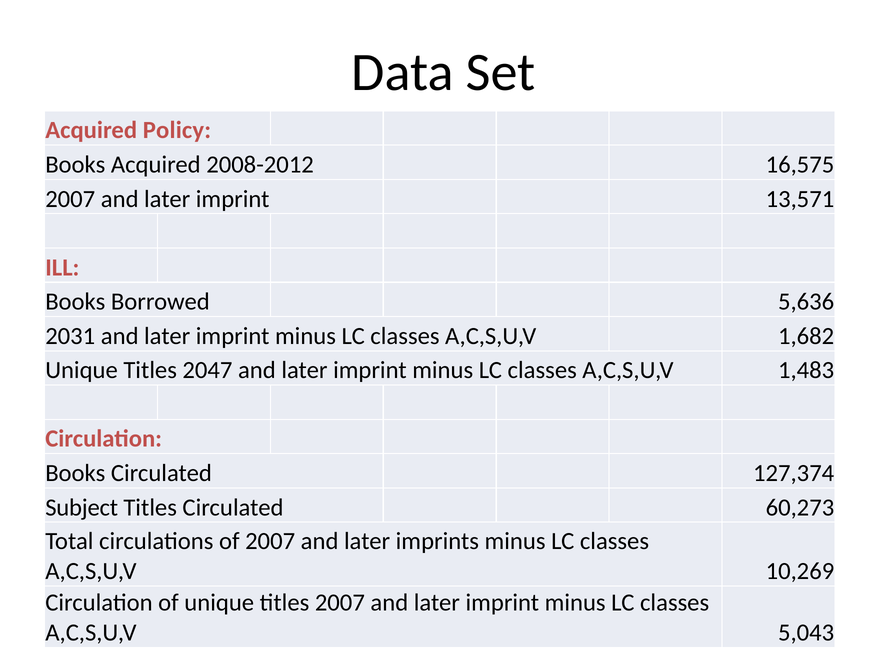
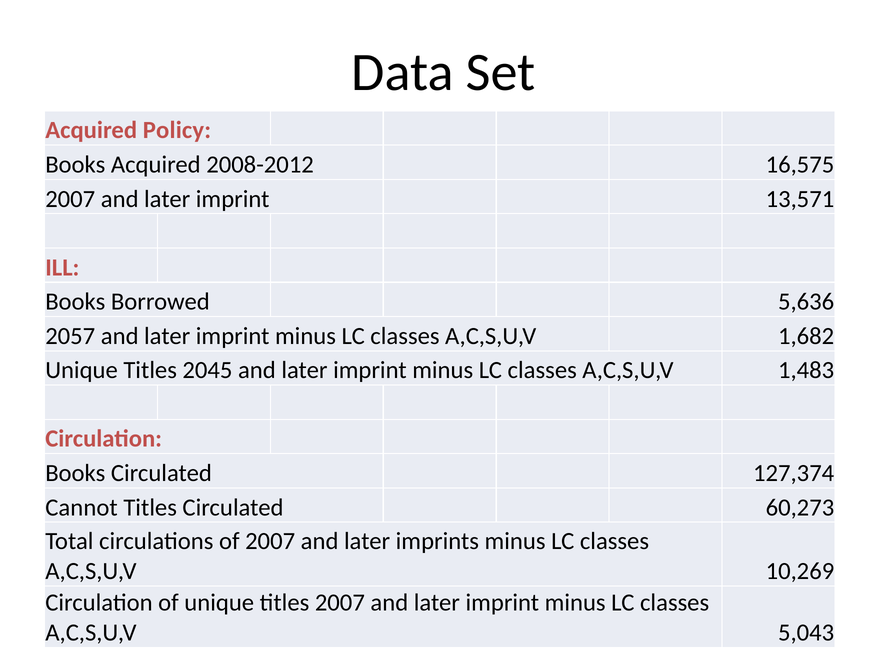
2031: 2031 -> 2057
2047: 2047 -> 2045
Subject: Subject -> Cannot
